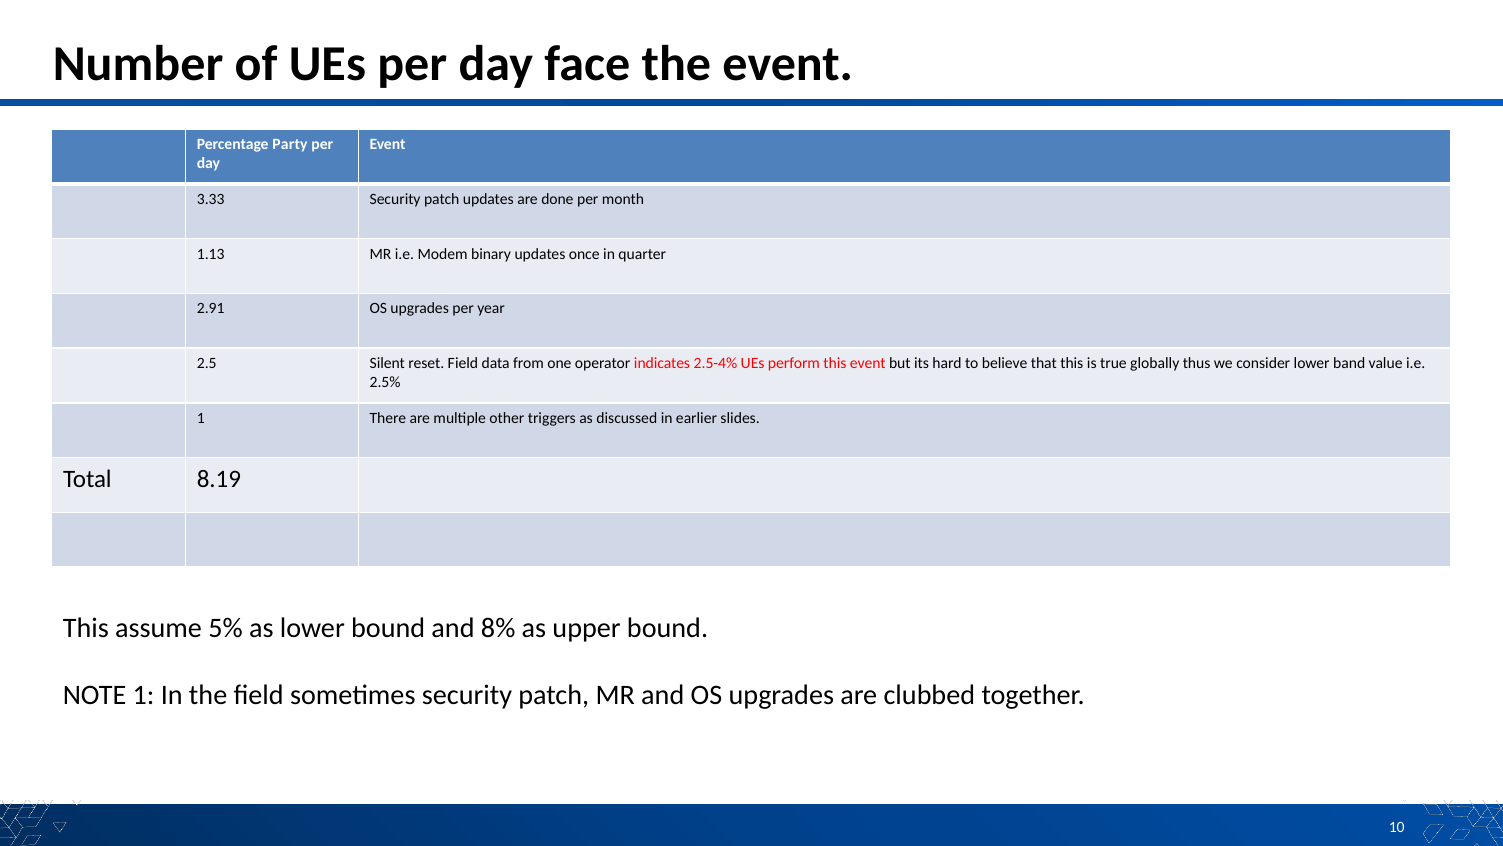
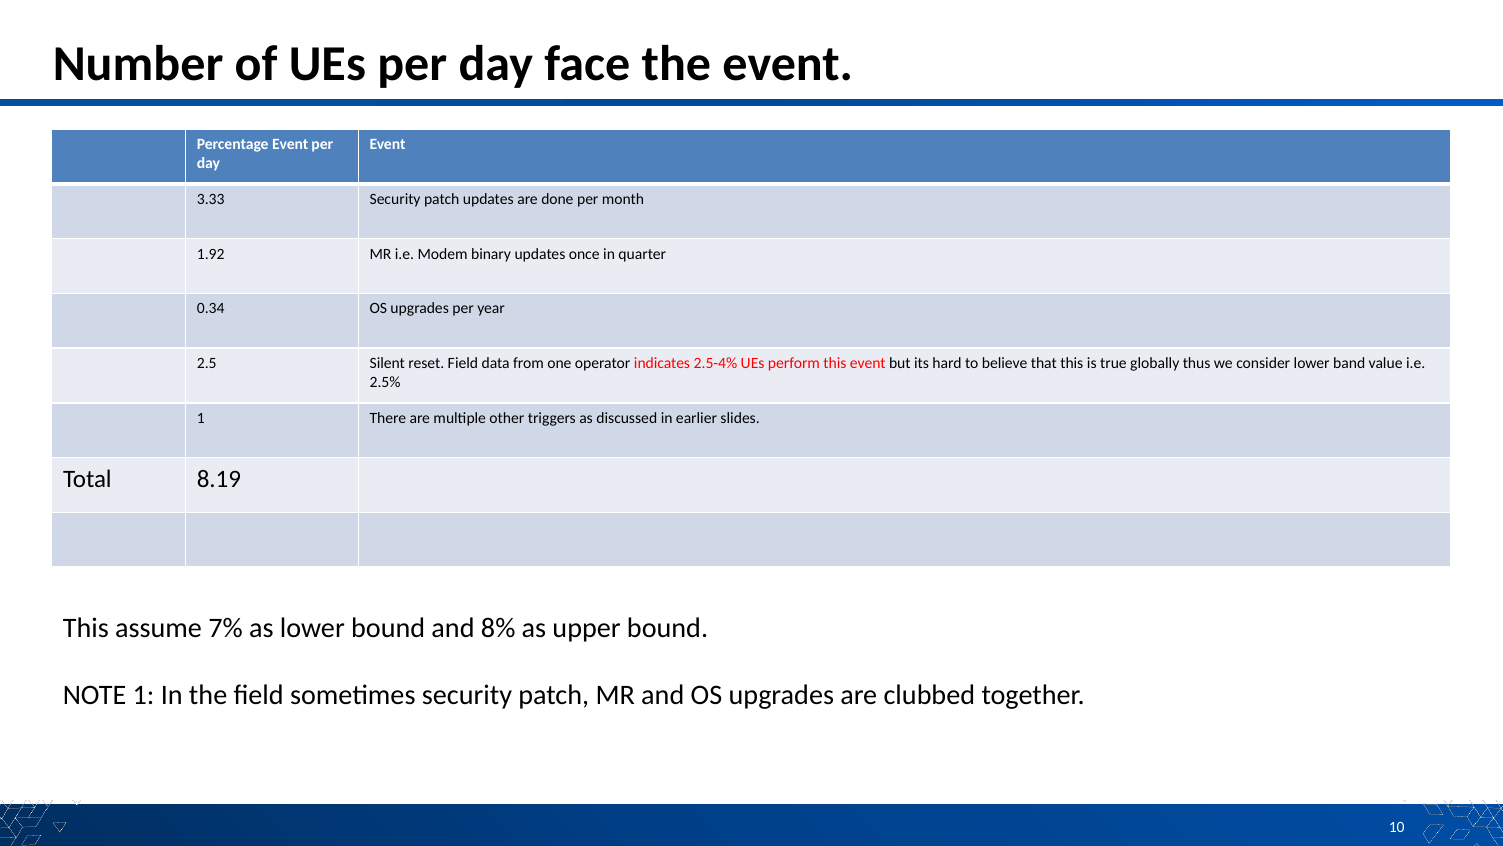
Percentage Party: Party -> Event
1.13: 1.13 -> 1.92
2.91: 2.91 -> 0.34
5%: 5% -> 7%
